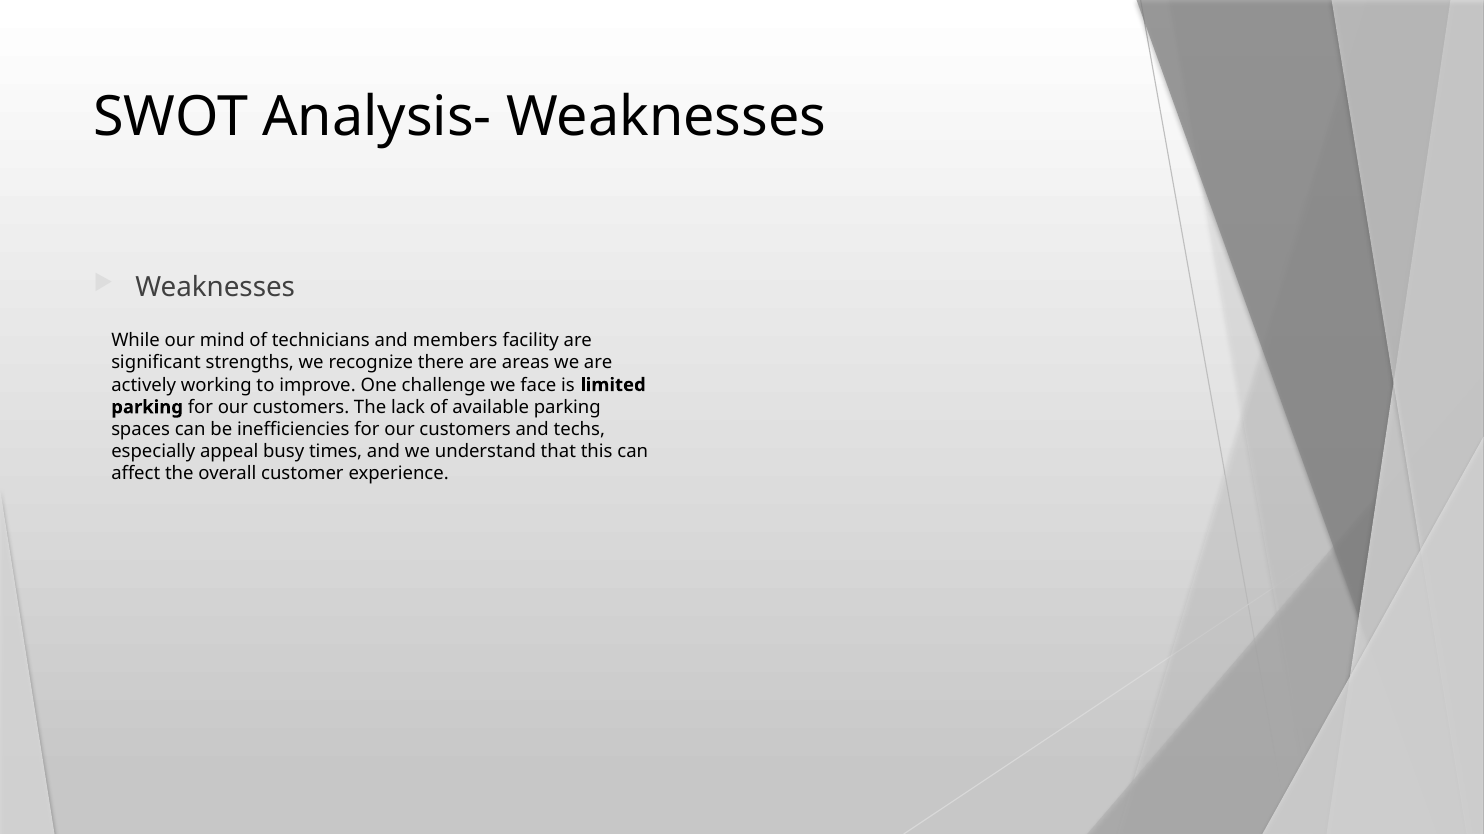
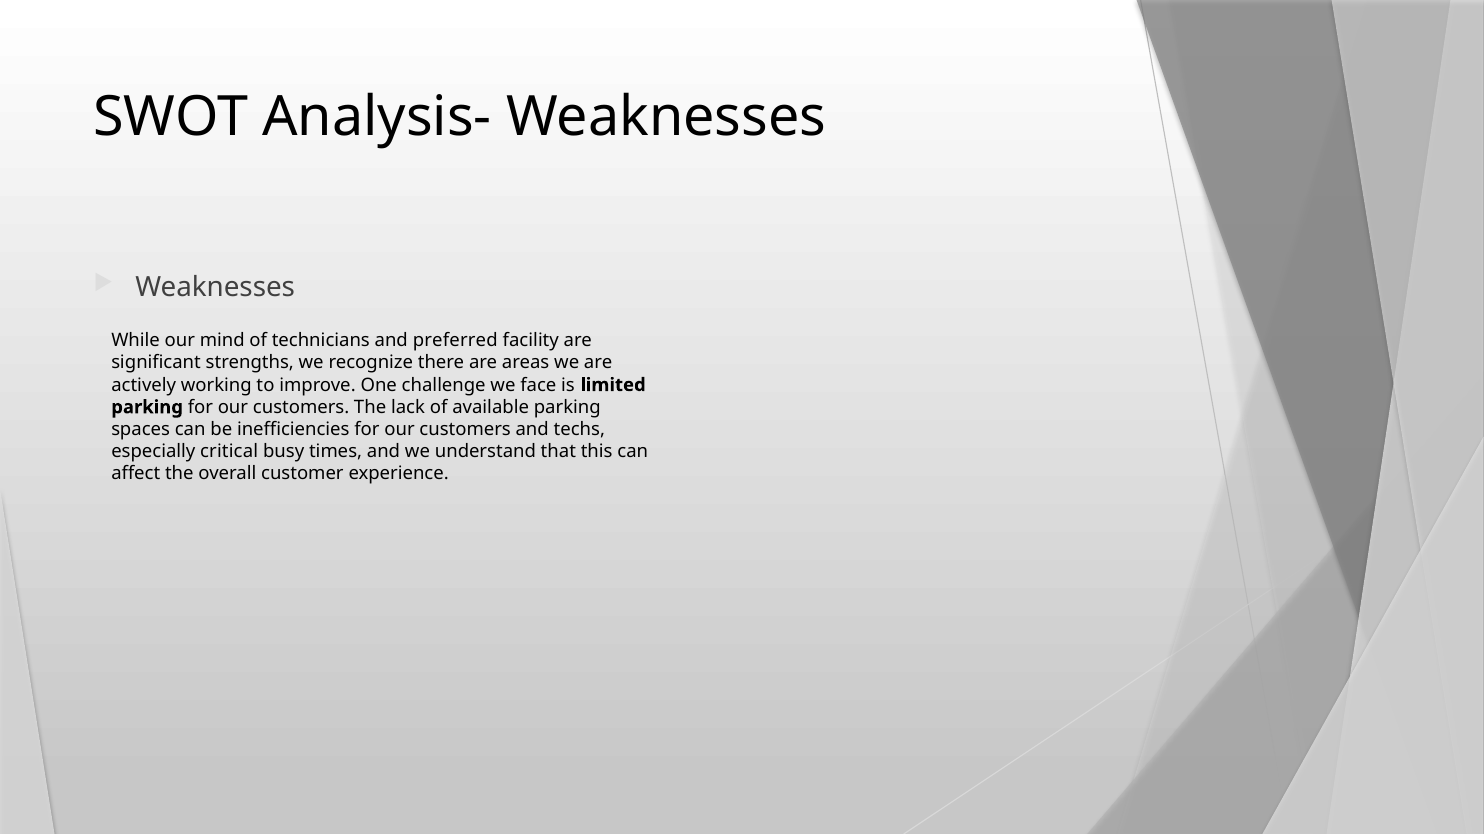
members: members -> preferred
appeal: appeal -> critical
